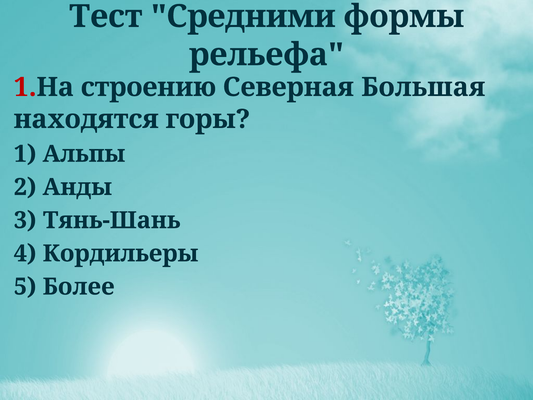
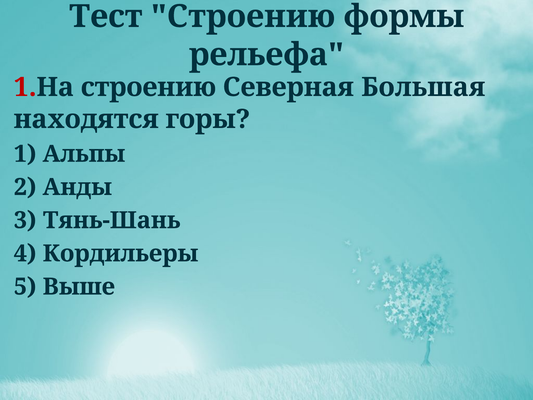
Тест Средними: Средними -> Строению
Более: Более -> Выше
